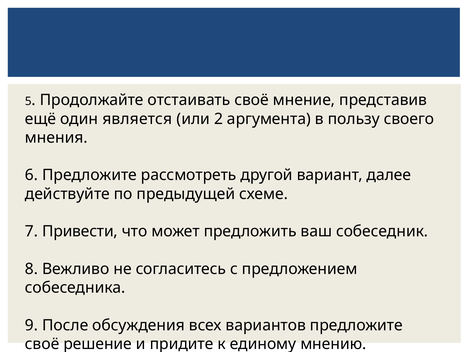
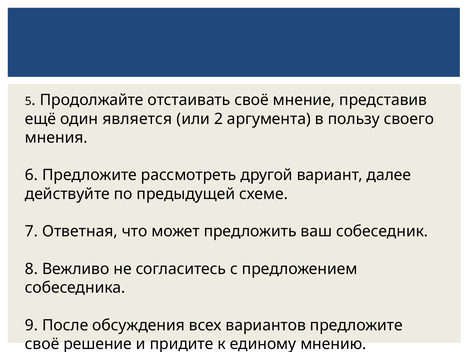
Привести: Привести -> Ответная
